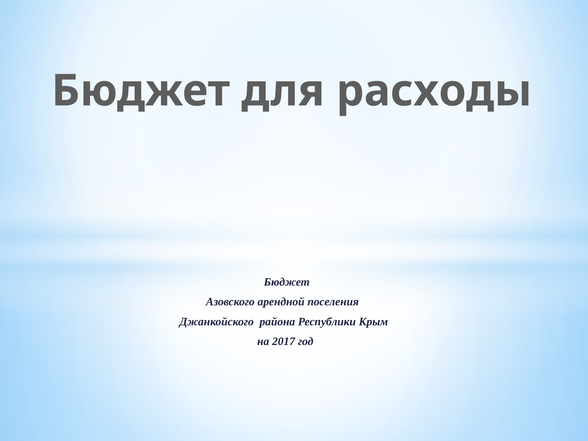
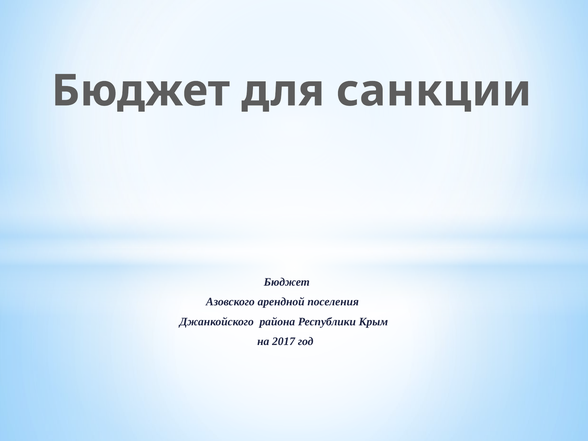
расходы: расходы -> санкции
